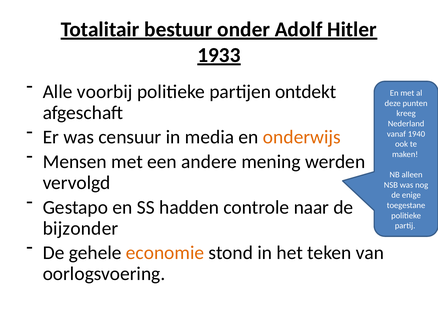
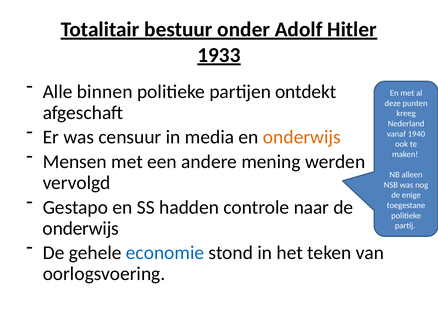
voorbij: voorbij -> binnen
bijzonder at (81, 229): bijzonder -> onderwijs
economie colour: orange -> blue
